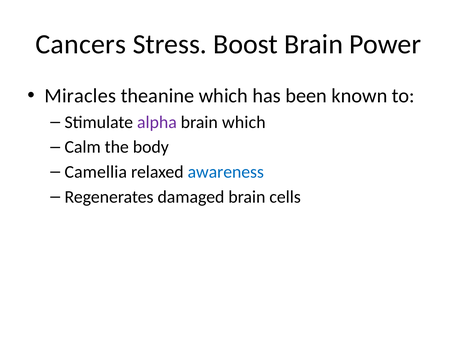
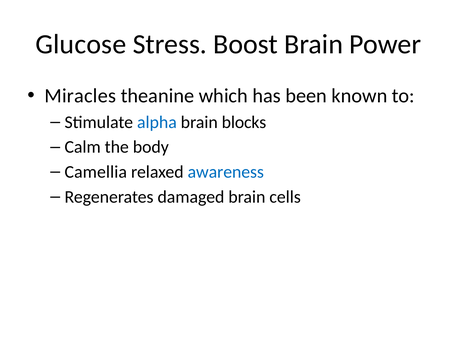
Cancers: Cancers -> Glucose
alpha colour: purple -> blue
brain which: which -> blocks
